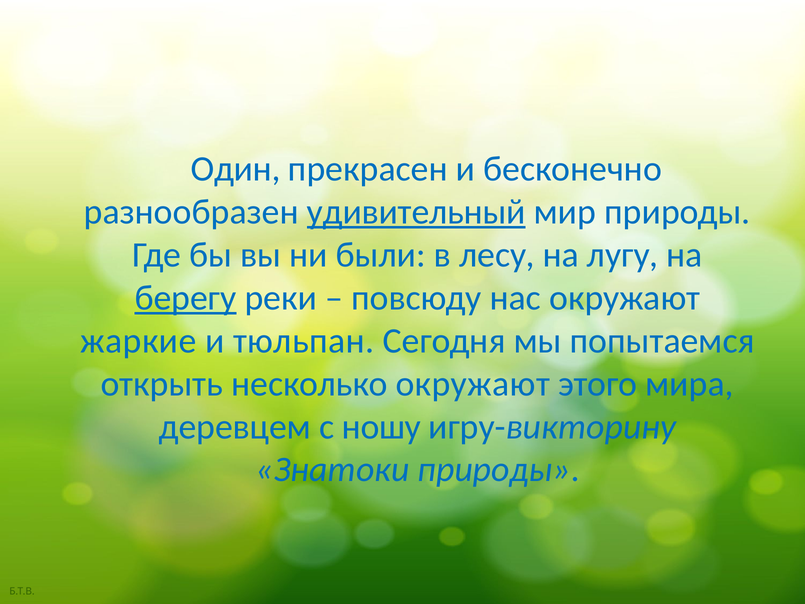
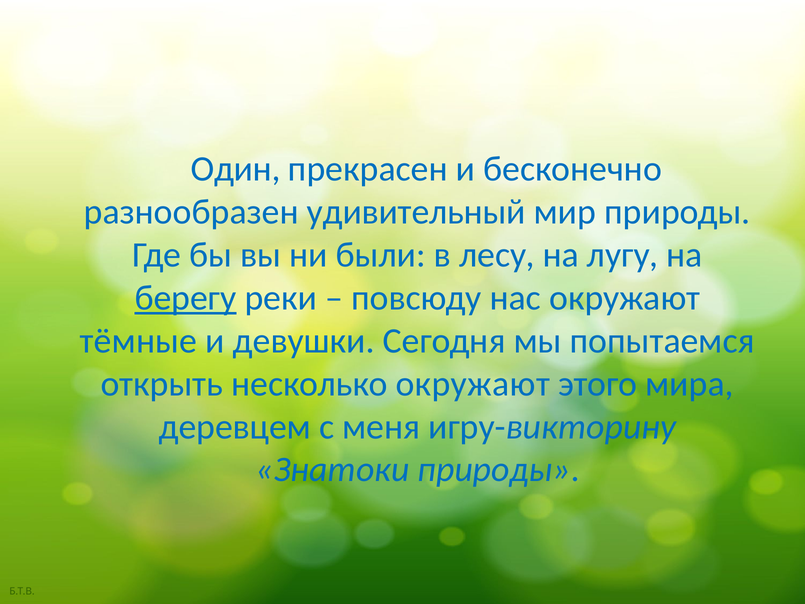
удивительный underline: present -> none
жаркие: жаркие -> тёмные
тюльпан: тюльпан -> девушки
ношу: ношу -> меня
